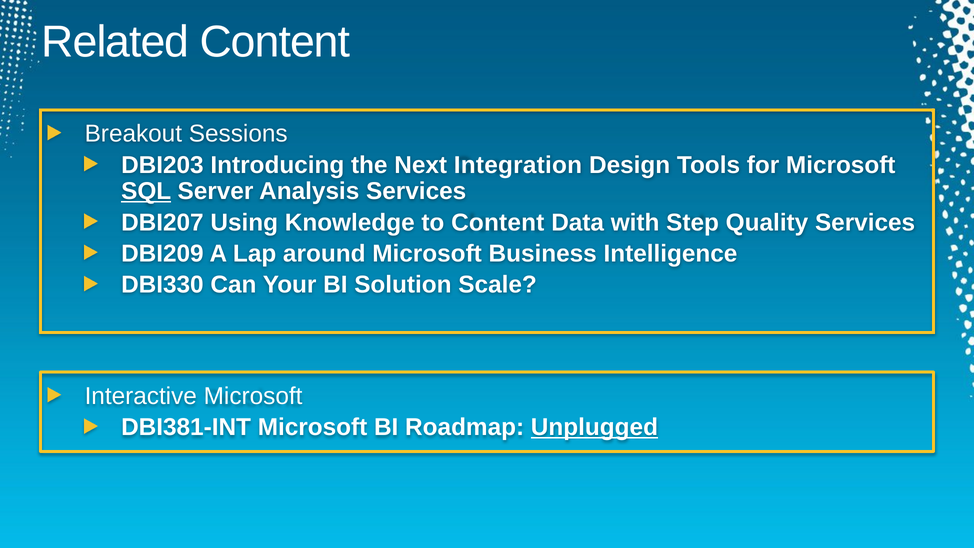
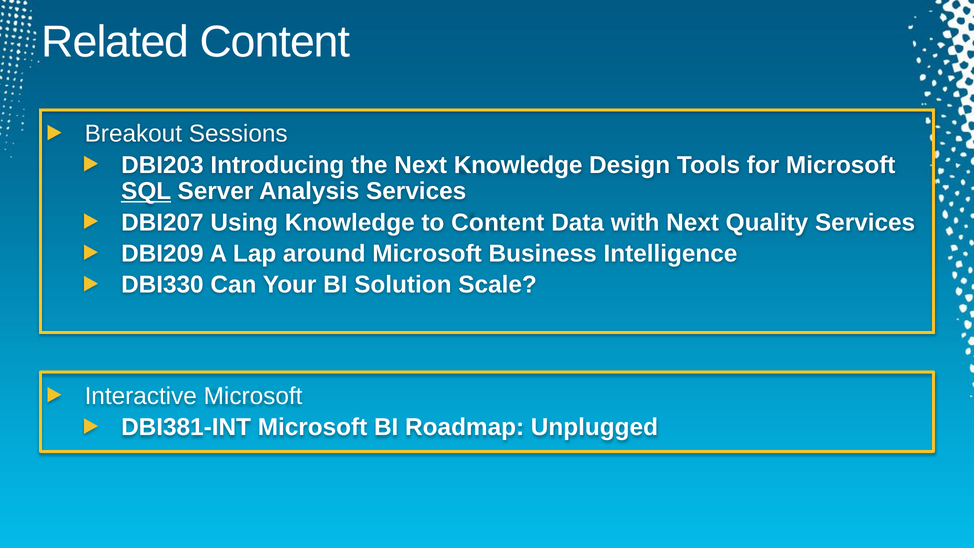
Next Integration: Integration -> Knowledge
with Step: Step -> Next
Unplugged underline: present -> none
